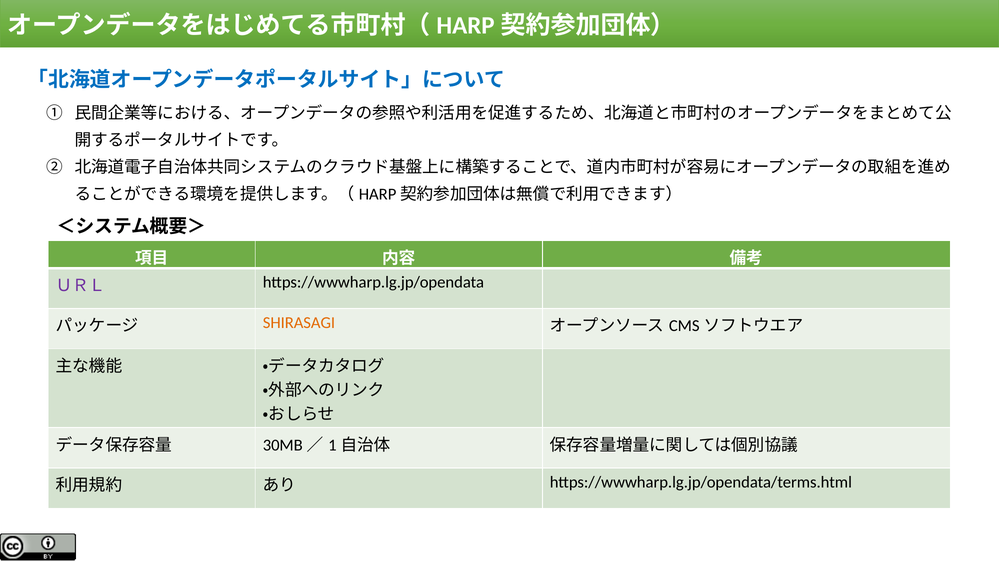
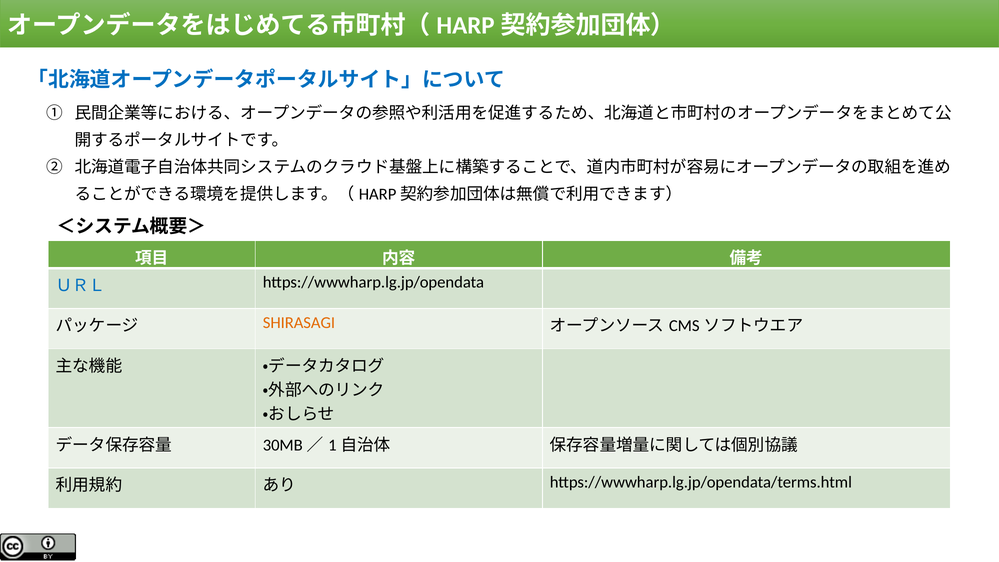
ＵＲＬ colour: purple -> blue
